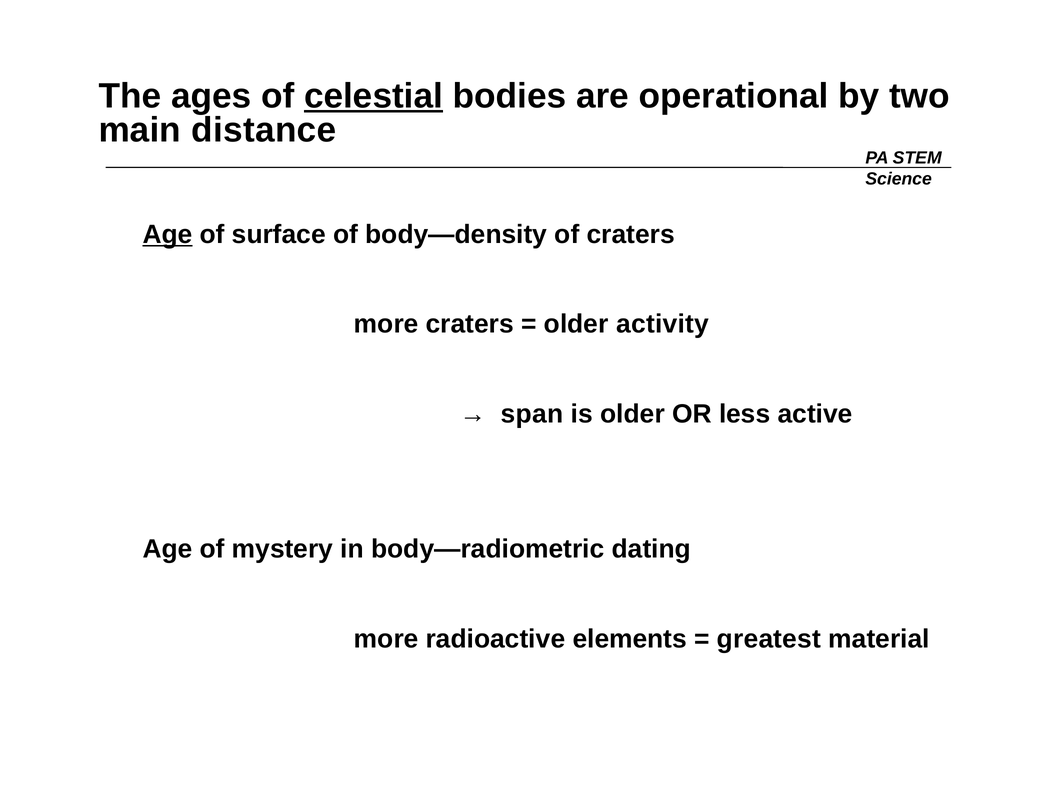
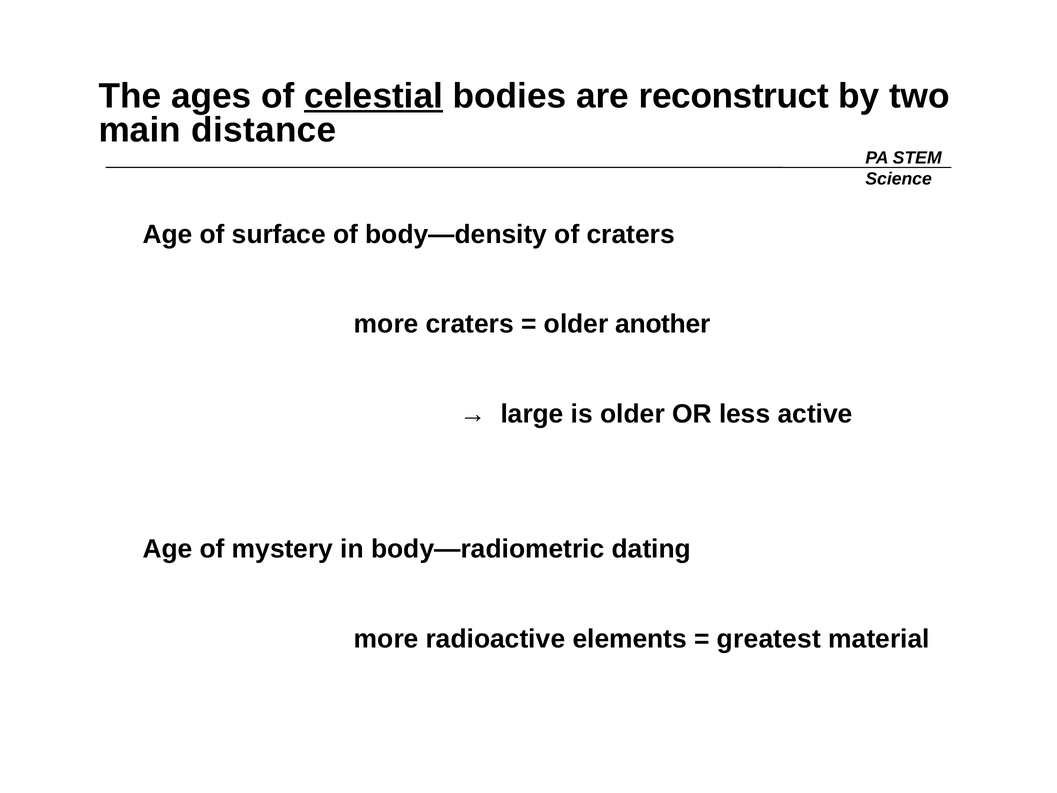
operational: operational -> reconstruct
Age at (167, 234) underline: present -> none
activity: activity -> another
span: span -> large
